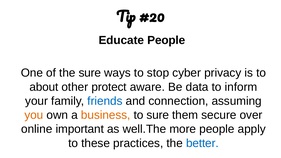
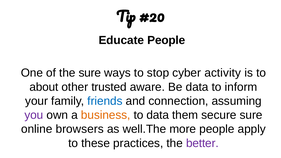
privacy: privacy -> activity
protect: protect -> trusted
you colour: orange -> purple
to sure: sure -> data
secure over: over -> sure
important: important -> browsers
better colour: blue -> purple
